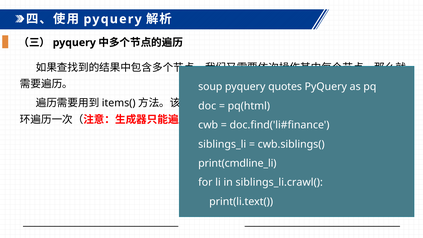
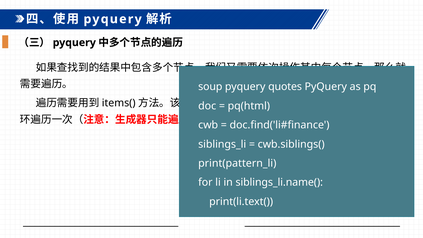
print(cmdline_li: print(cmdline_li -> print(pattern_li
siblings_li.crawl(: siblings_li.crawl( -> siblings_li.name(
